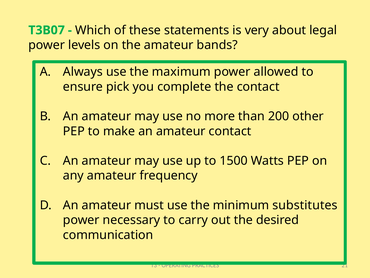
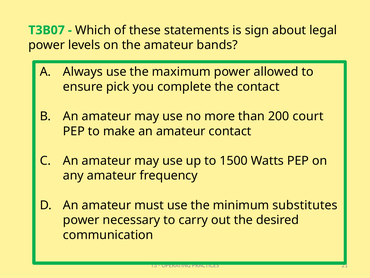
very: very -> sign
other: other -> court
